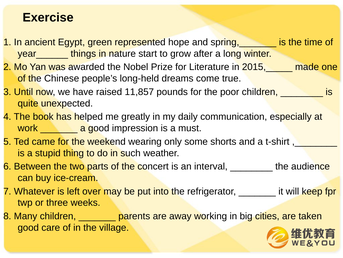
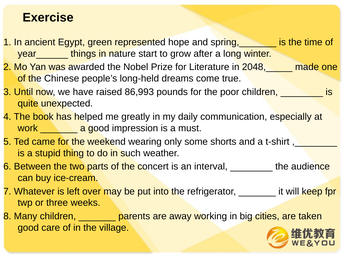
2015,_____: 2015,_____ -> 2048,_____
11,857: 11,857 -> 86,993
